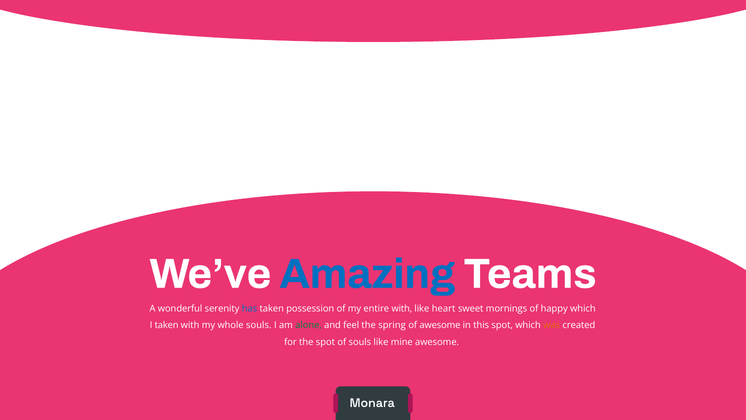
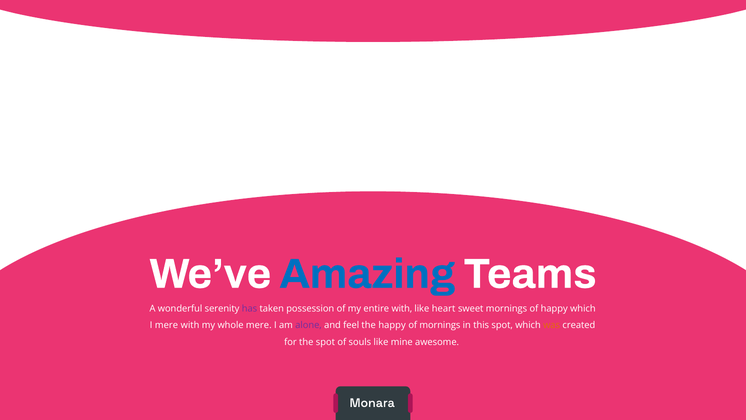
has colour: blue -> purple
I taken: taken -> mere
whole souls: souls -> mere
alone colour: green -> purple
the spring: spring -> happy
of awesome: awesome -> mornings
